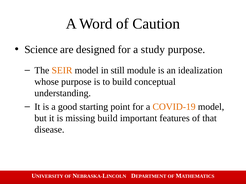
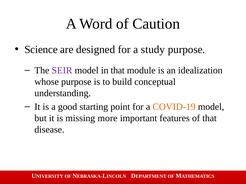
SEIR colour: orange -> purple
in still: still -> that
missing build: build -> more
